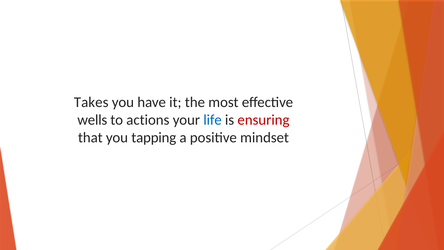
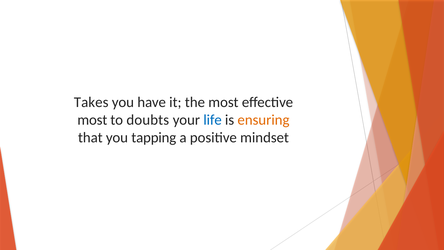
wells at (92, 120): wells -> most
actions: actions -> doubts
ensuring colour: red -> orange
